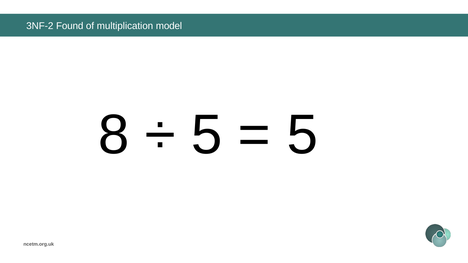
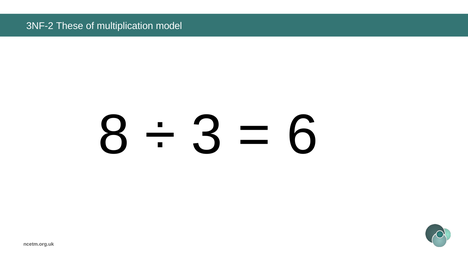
Found: Found -> These
5 at (207, 135): 5 -> 3
5 at (303, 135): 5 -> 6
